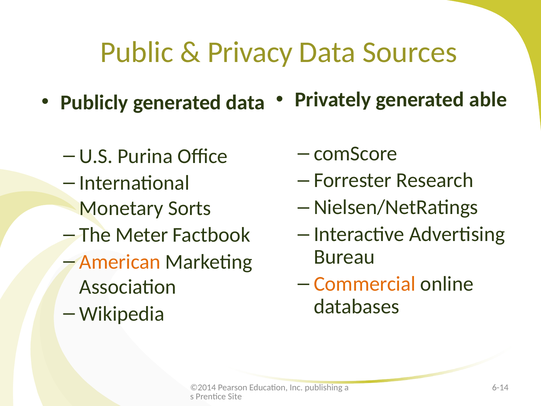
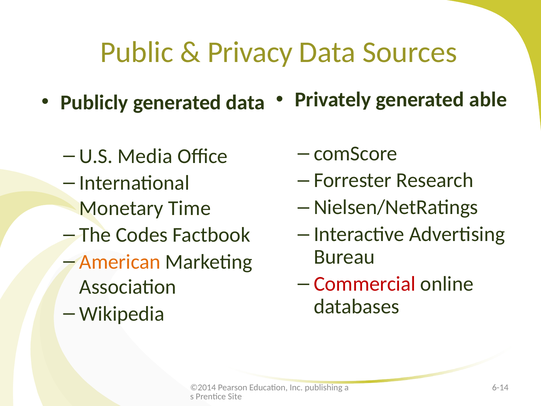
Purina: Purina -> Media
Sorts: Sorts -> Time
Meter: Meter -> Codes
Commercial colour: orange -> red
